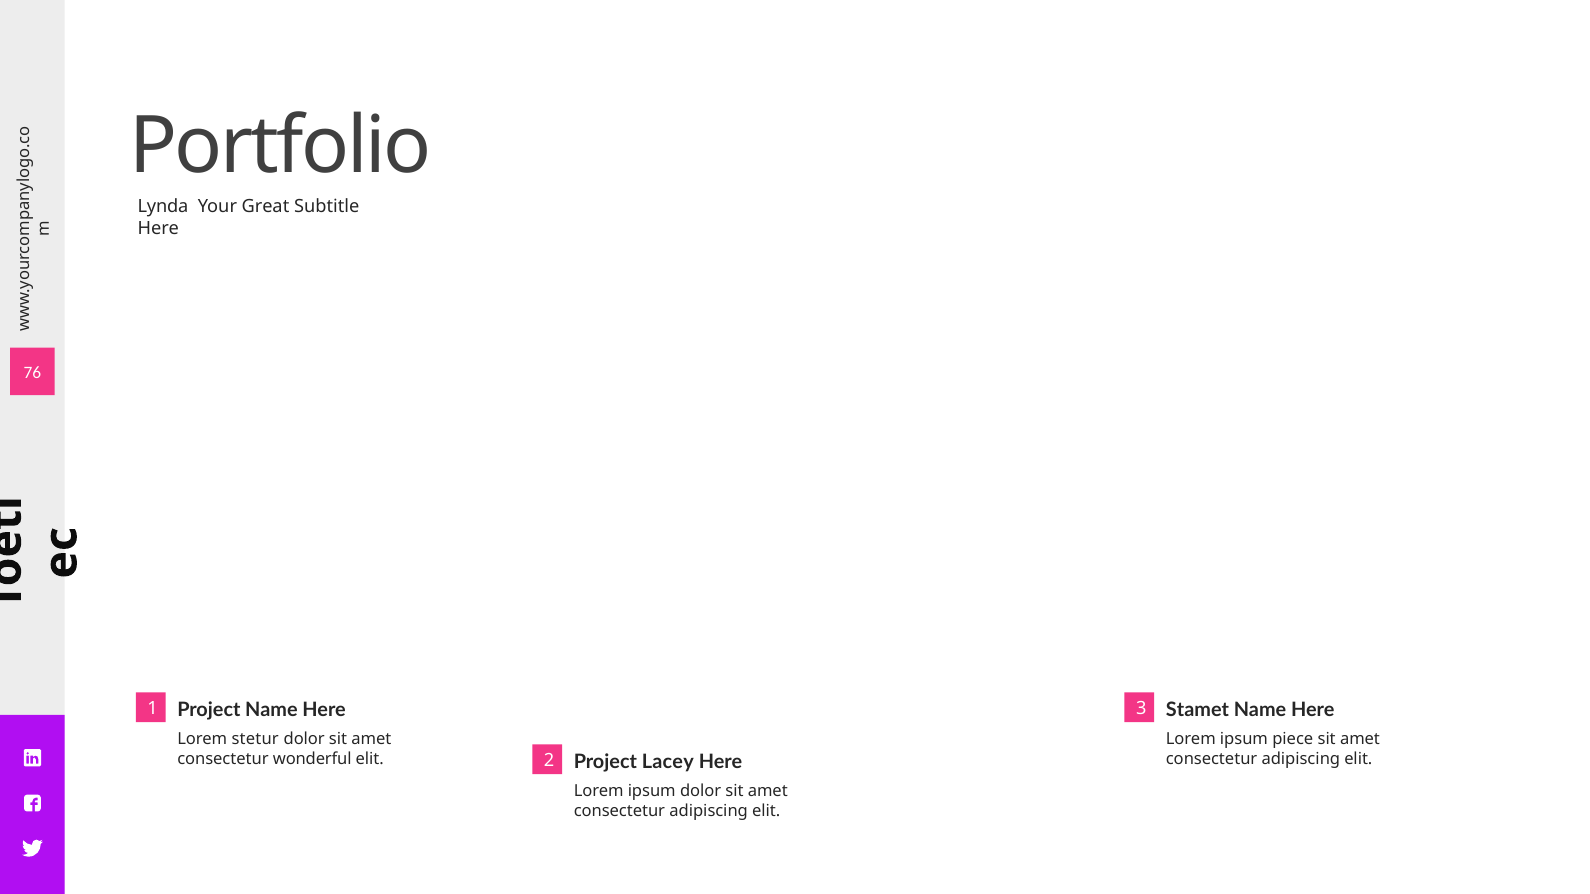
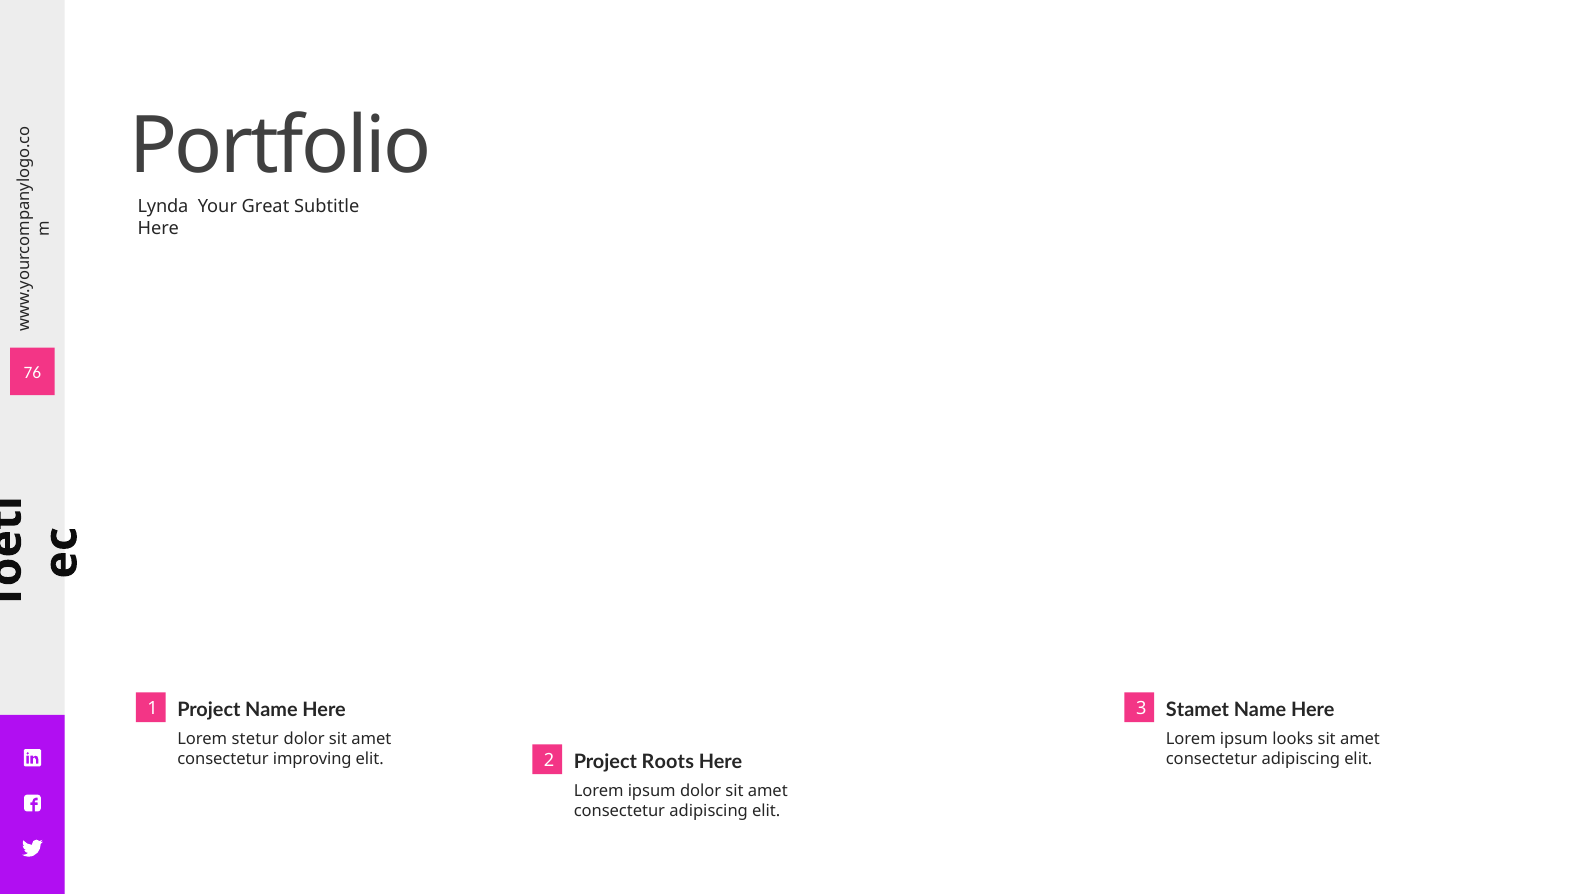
piece: piece -> looks
Lacey: Lacey -> Roots
wonderful: wonderful -> improving
